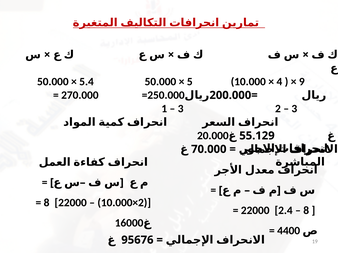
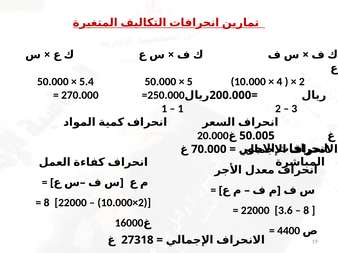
9 at (302, 82): 9 -> 2
3 at (181, 109): 3 -> 1
55.129: 55.129 -> 50.005
2.4: 2.4 -> 3.6
95676: 95676 -> 27318
